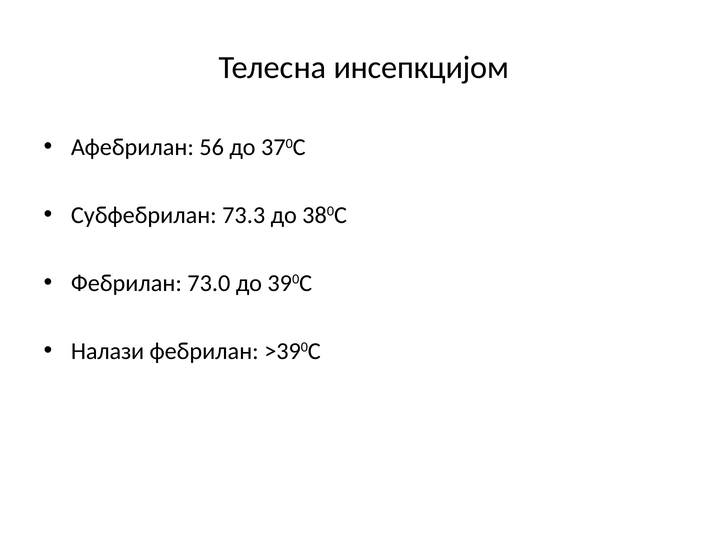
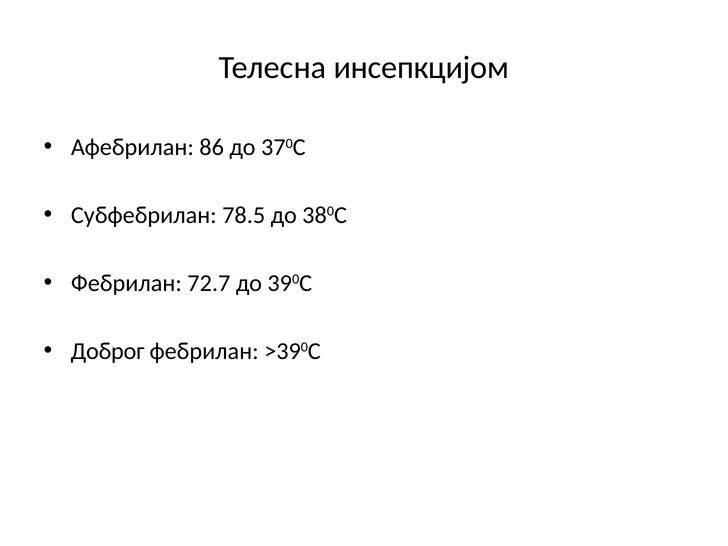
56: 56 -> 86
73.3: 73.3 -> 78.5
73.0: 73.0 -> 72.7
Налази: Налази -> Доброг
